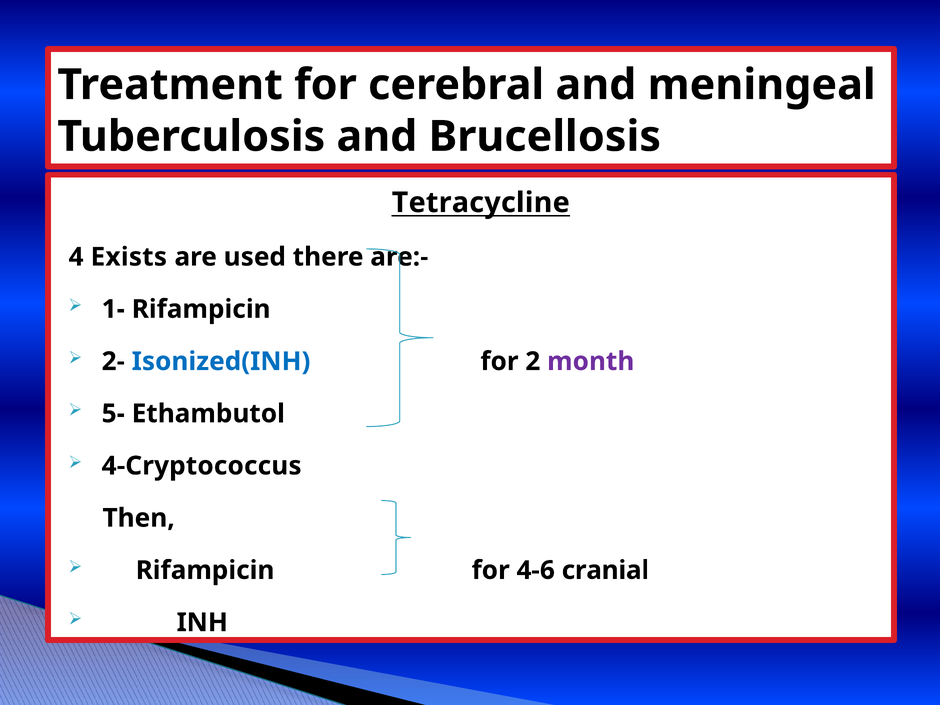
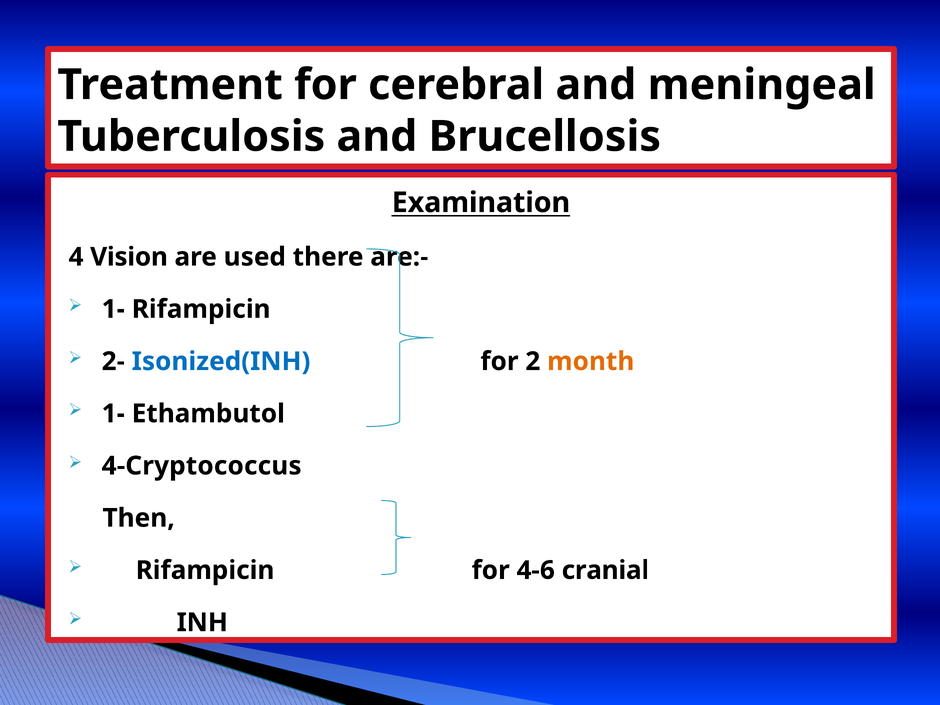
Tetracycline: Tetracycline -> Examination
Exists: Exists -> Vision
month colour: purple -> orange
5- at (113, 414): 5- -> 1-
